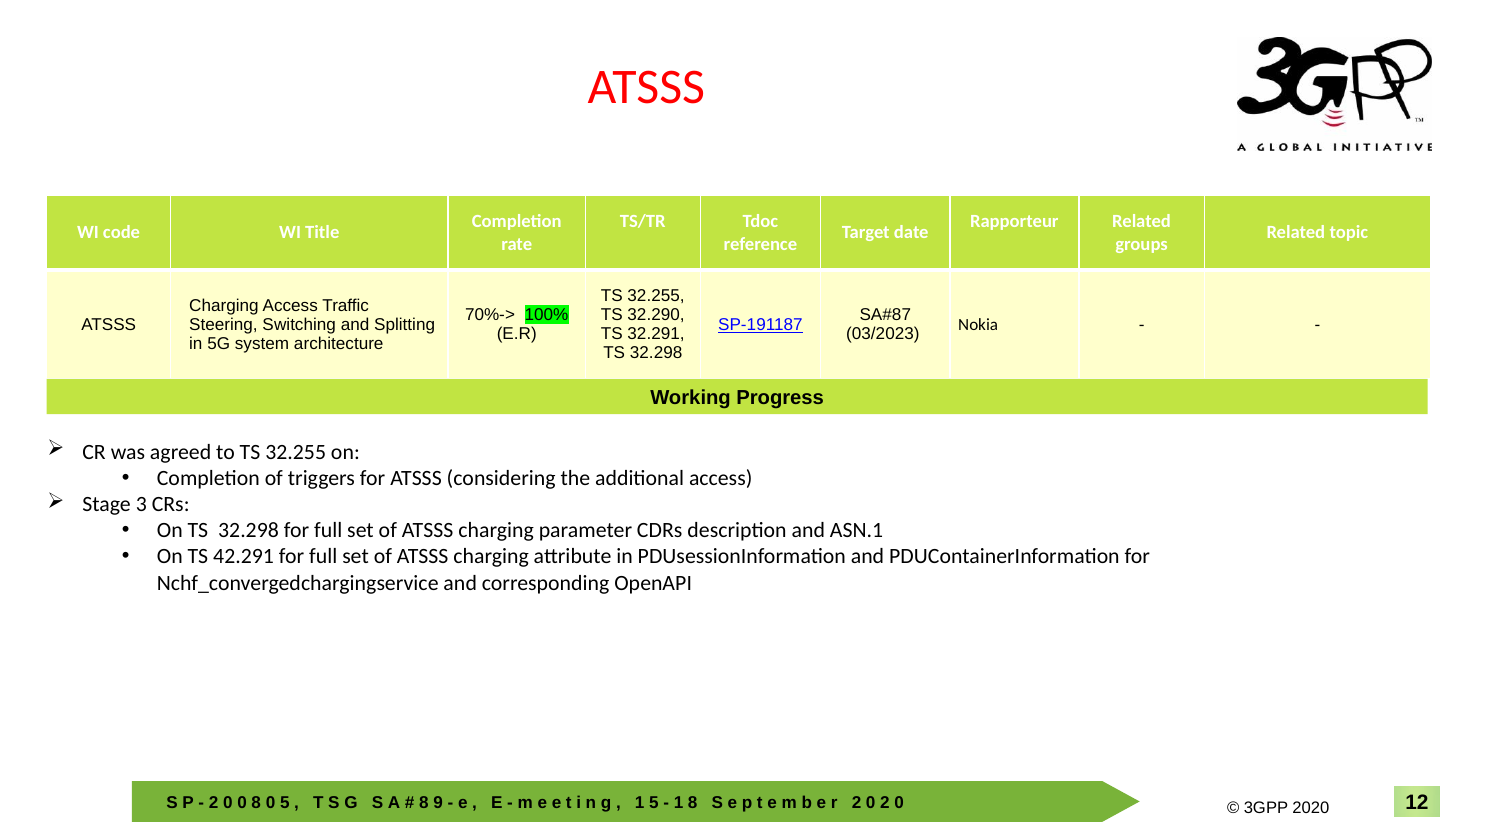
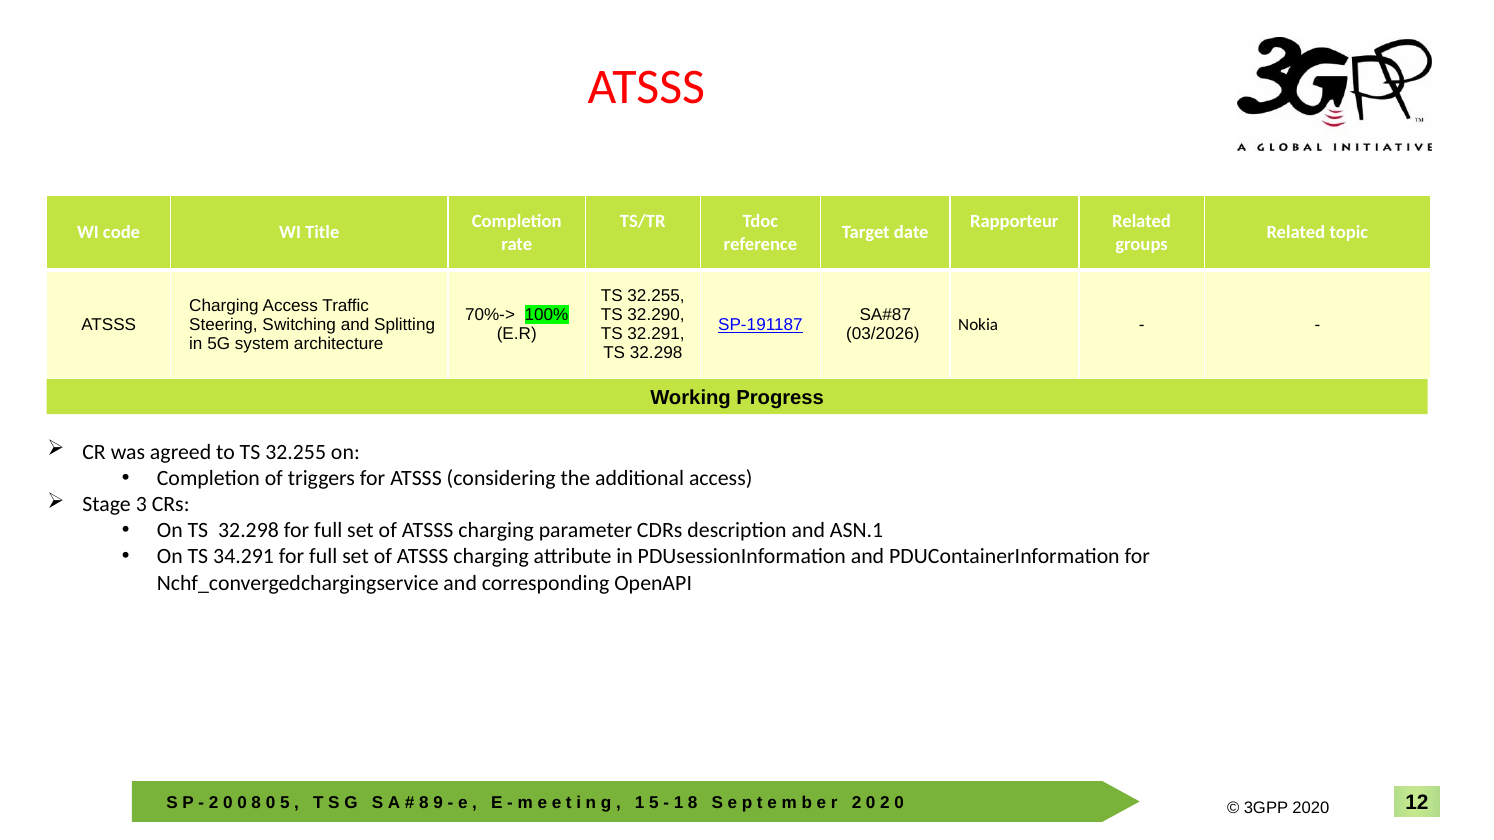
03/2023: 03/2023 -> 03/2026
42.291: 42.291 -> 34.291
